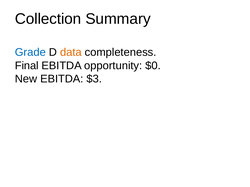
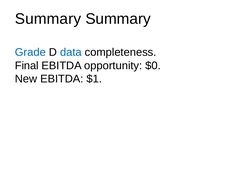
Collection at (48, 19): Collection -> Summary
data colour: orange -> blue
$3: $3 -> $1
